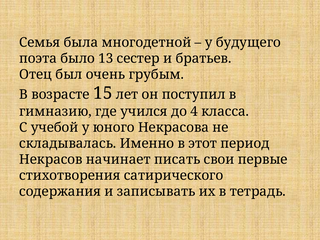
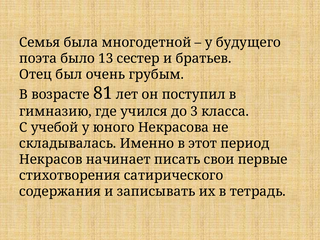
15: 15 -> 81
4: 4 -> 3
